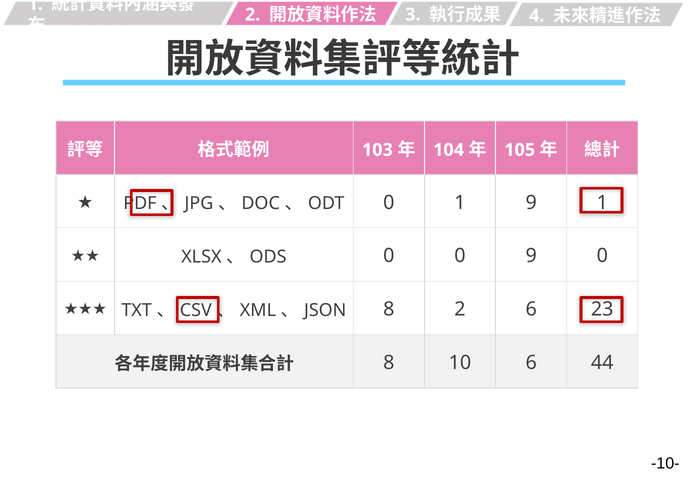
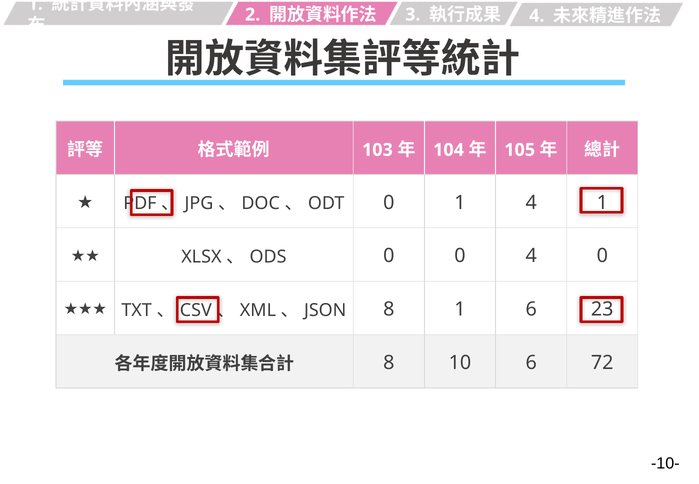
1 9: 9 -> 4
0 9: 9 -> 4
8 2: 2 -> 1
44: 44 -> 72
